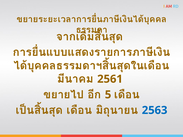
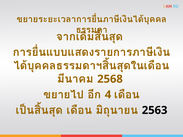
2561: 2561 -> 2568
5: 5 -> 4
2563 colour: blue -> black
